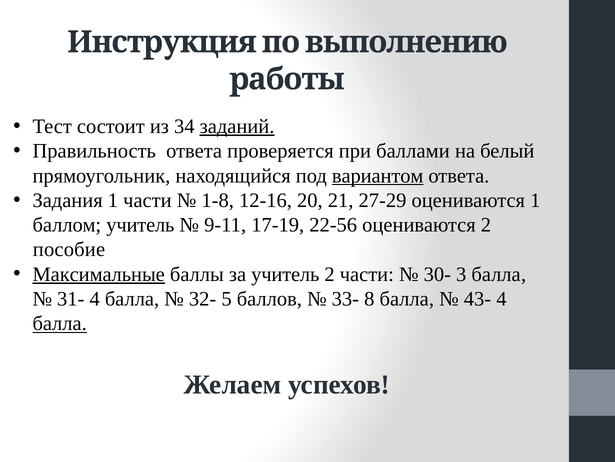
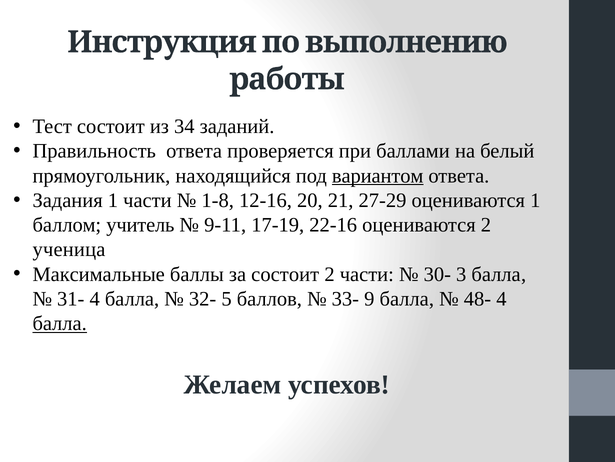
заданий underline: present -> none
22-56: 22-56 -> 22-16
пособие: пособие -> ученица
Максимальные underline: present -> none
за учитель: учитель -> состоит
8: 8 -> 9
43-: 43- -> 48-
